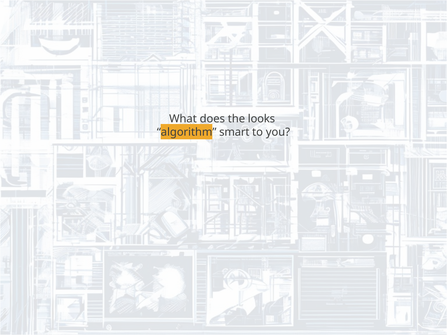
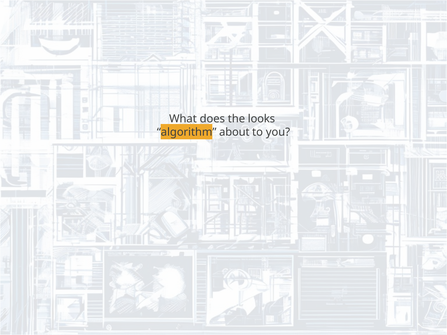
smart: smart -> about
